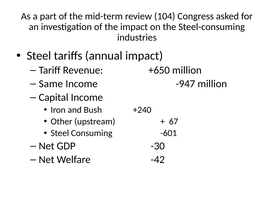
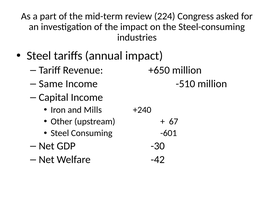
104: 104 -> 224
-947: -947 -> -510
Bush: Bush -> Mills
